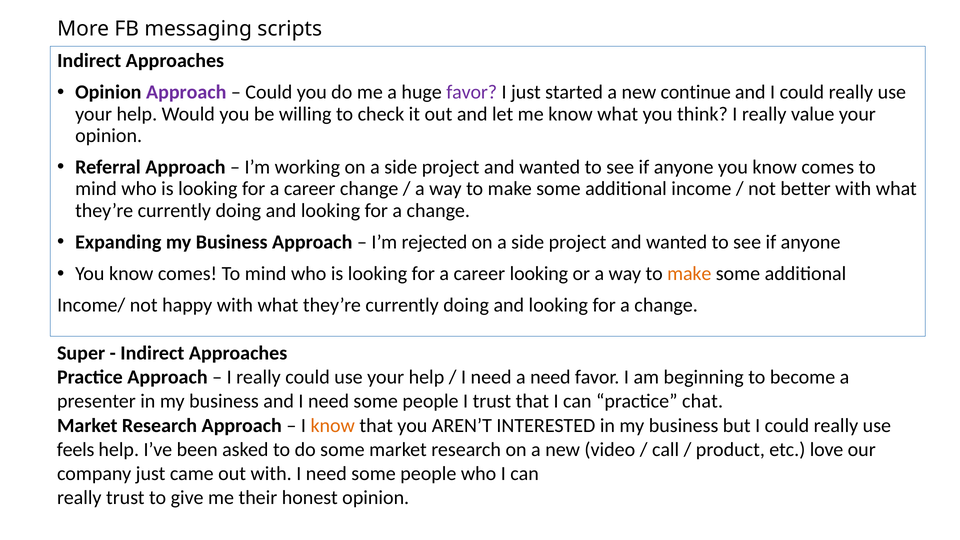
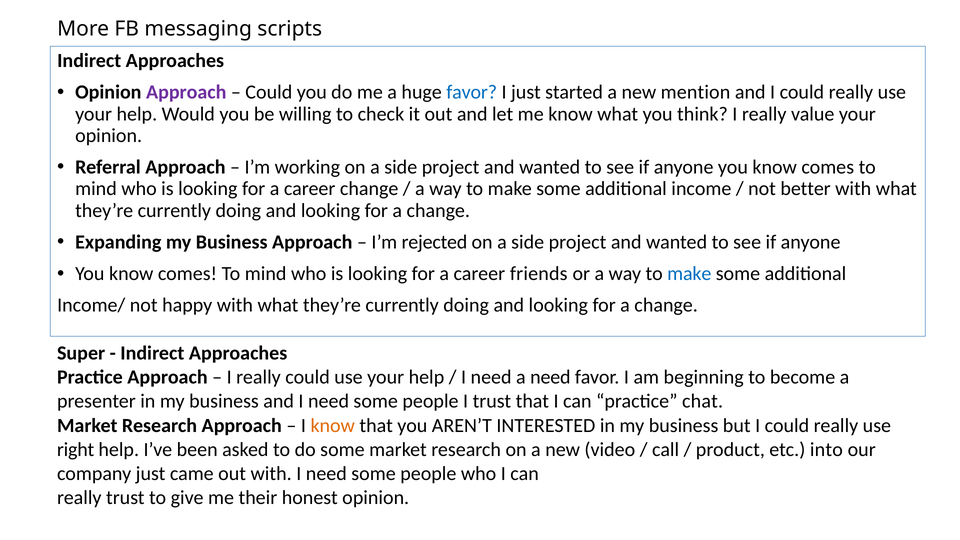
favor at (472, 92) colour: purple -> blue
continue: continue -> mention
career looking: looking -> friends
make at (689, 274) colour: orange -> blue
feels: feels -> right
love: love -> into
